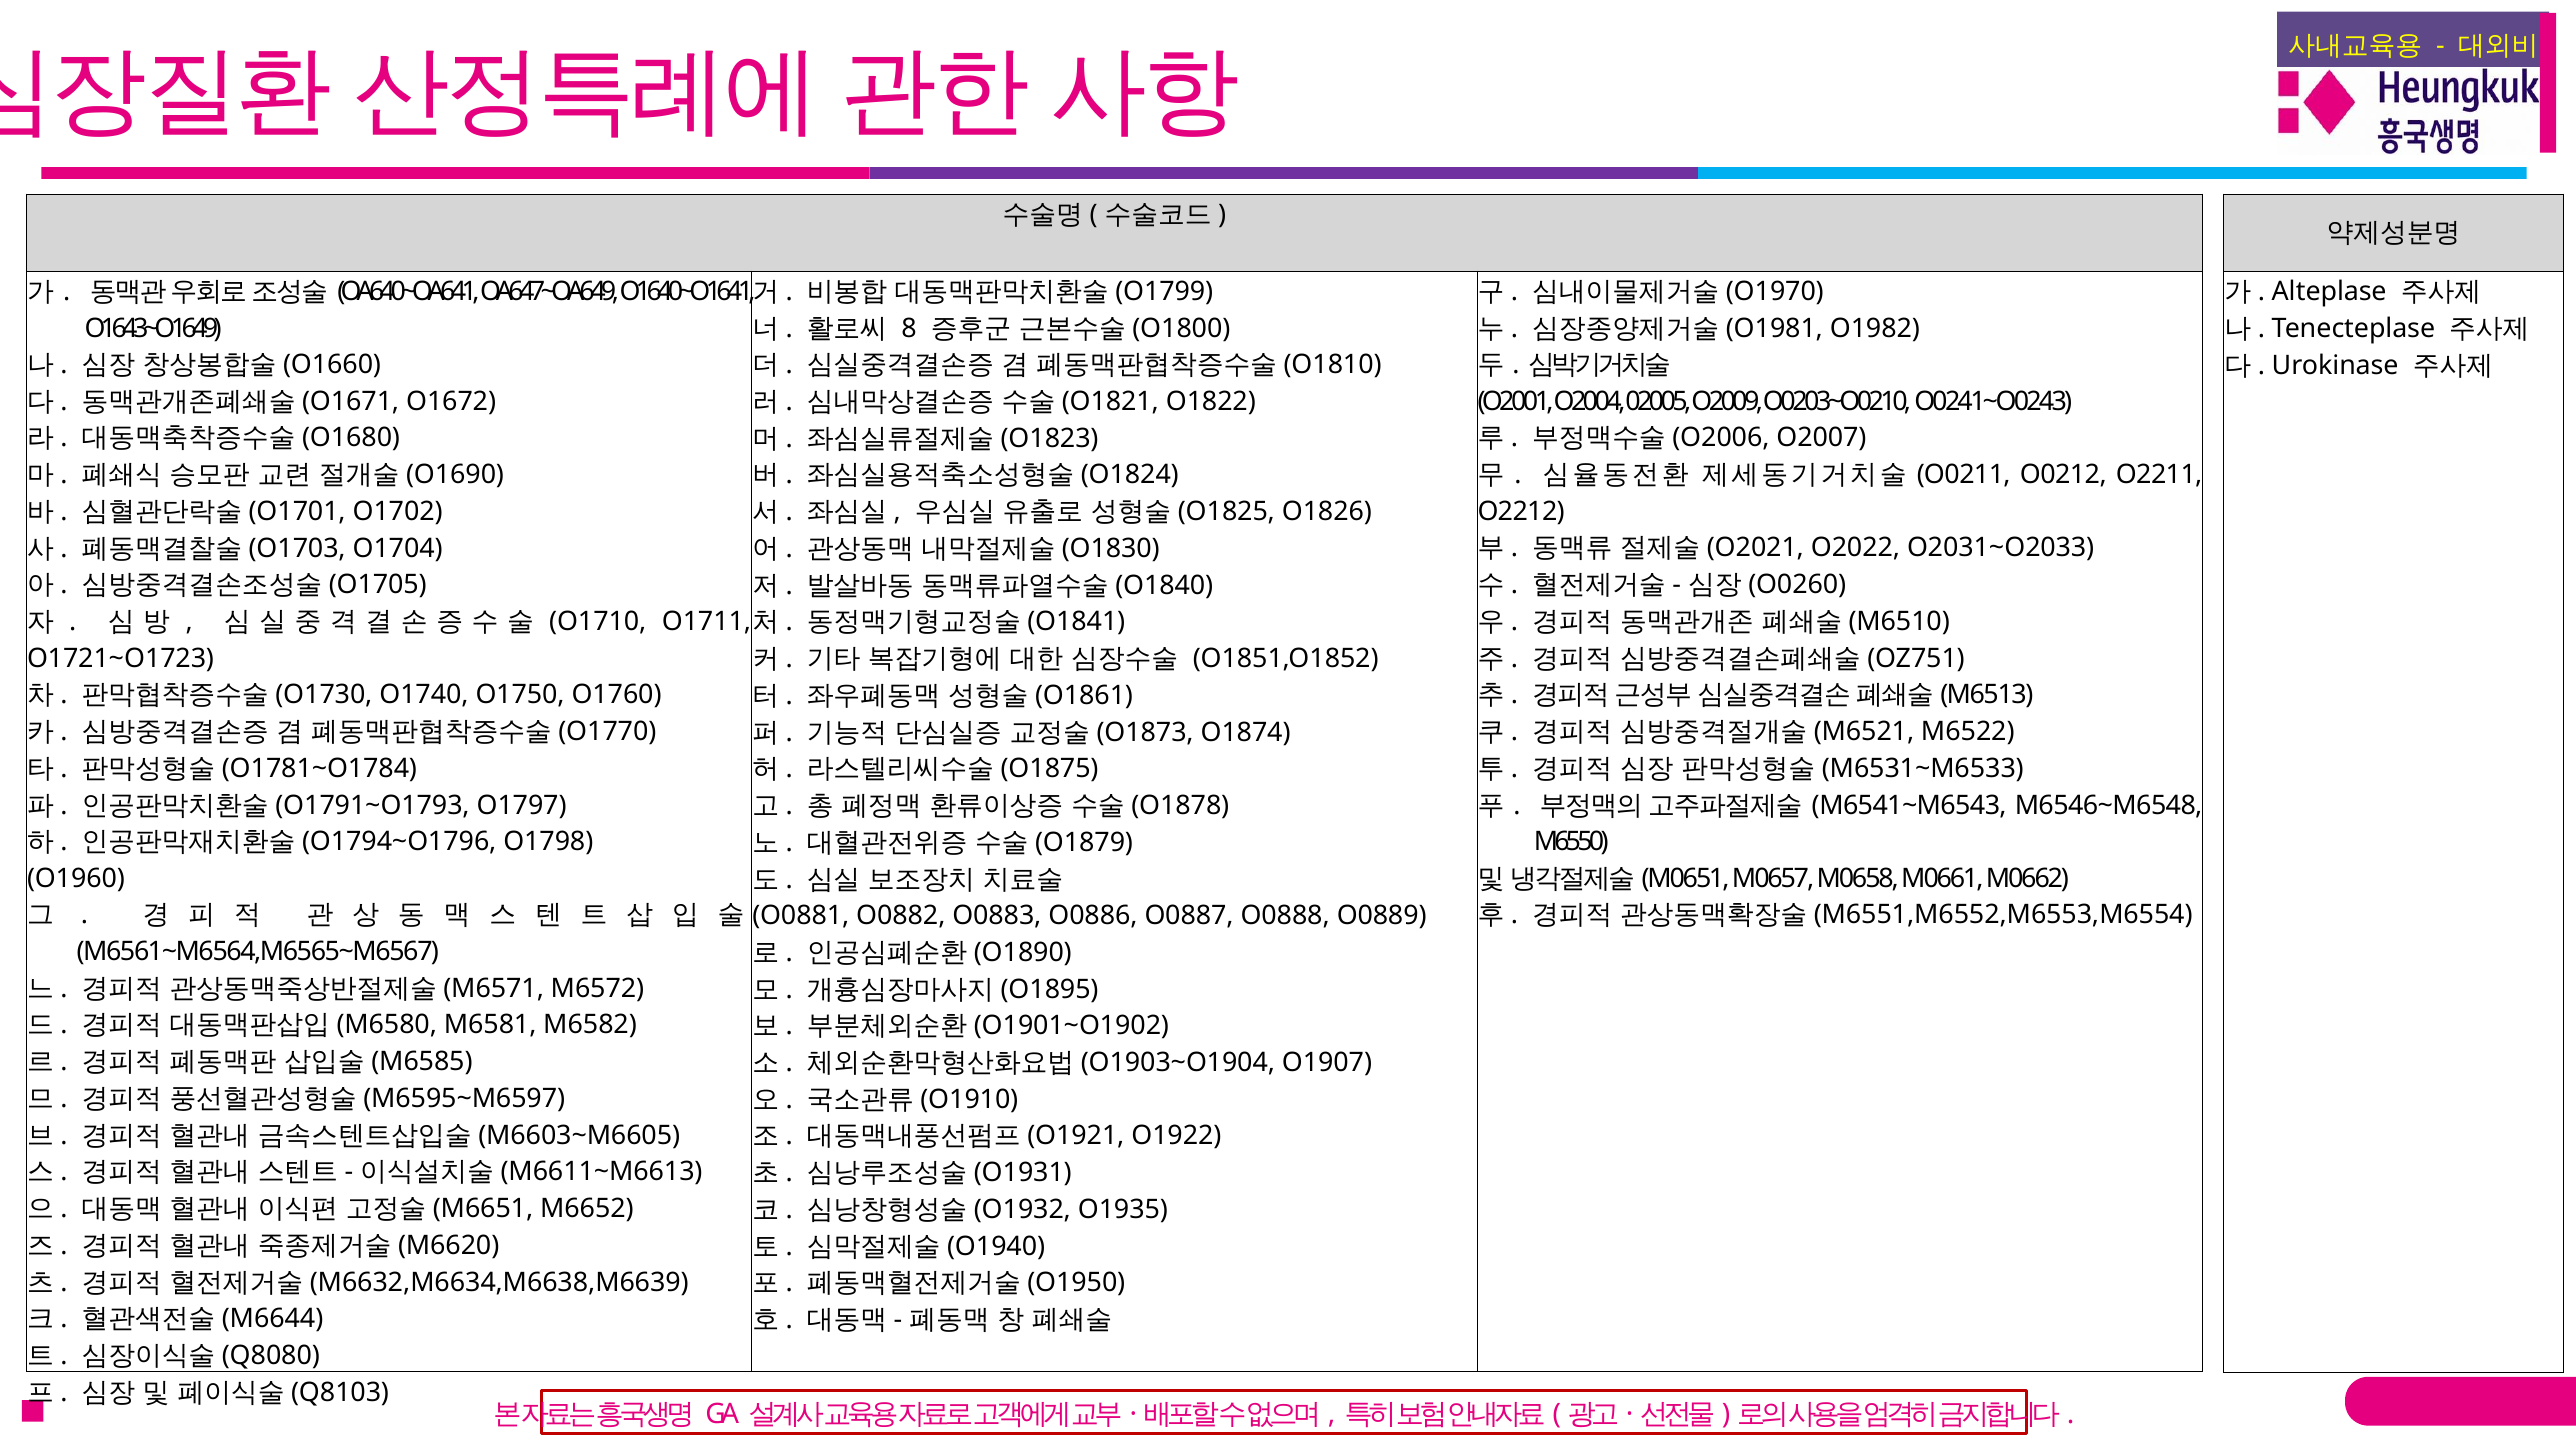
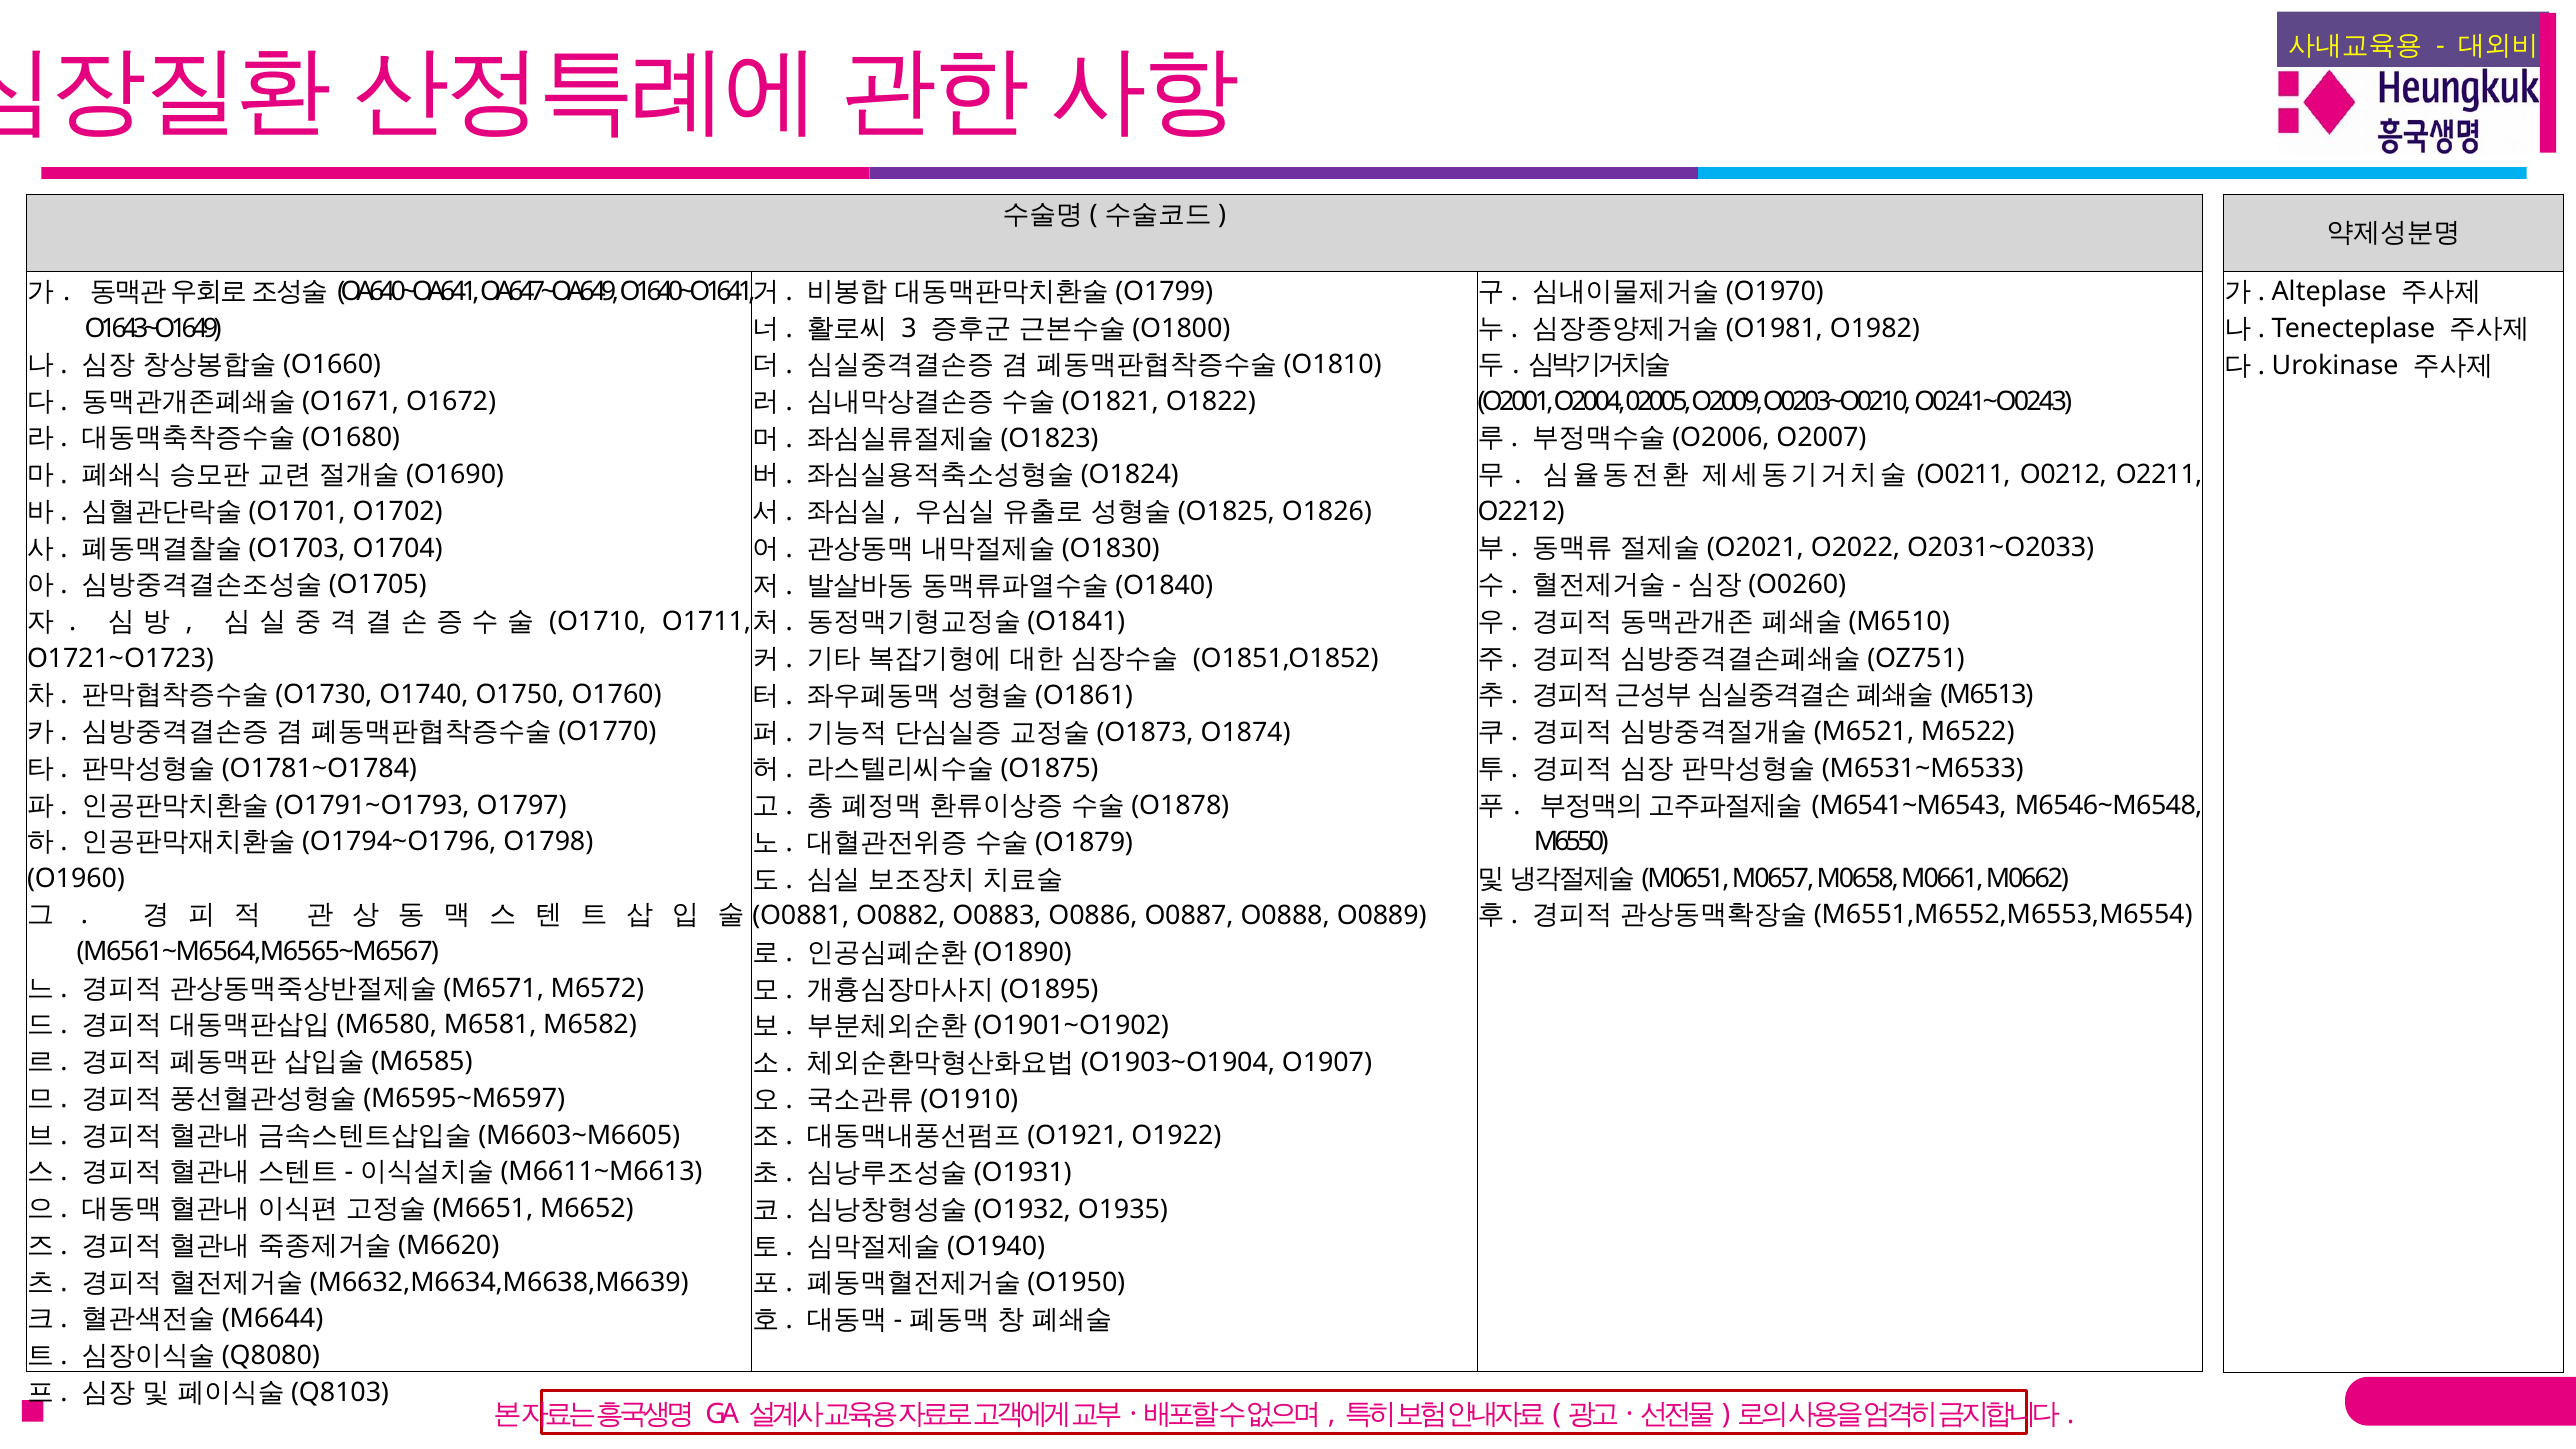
8: 8 -> 3
